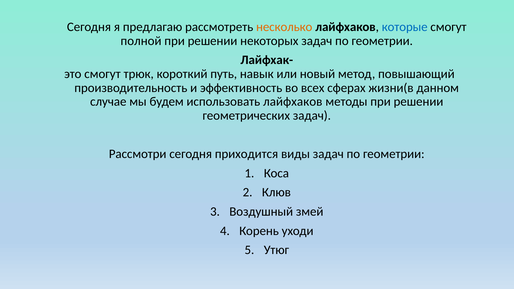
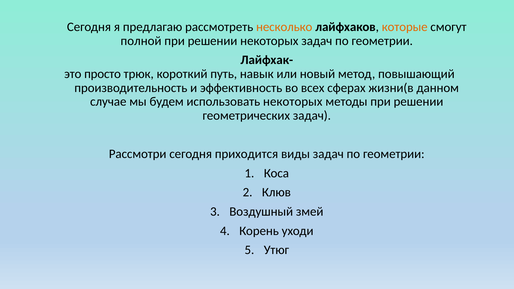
которые colour: blue -> orange
смогут at (102, 74): смогут -> просто
использовать лайфхаков: лайфхаков -> некоторых
